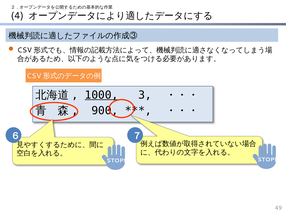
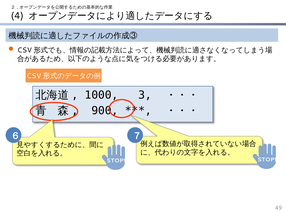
1000 underline: present -> none
